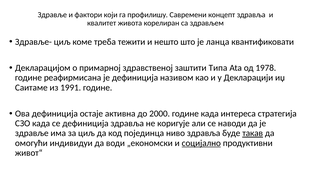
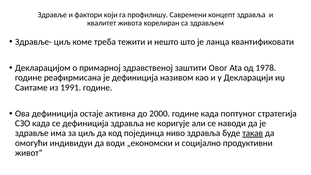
Типа: Типа -> Овог
интереса: интереса -> поптуног
социјално underline: present -> none
